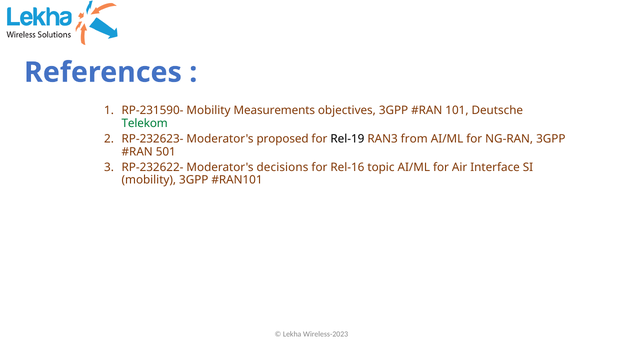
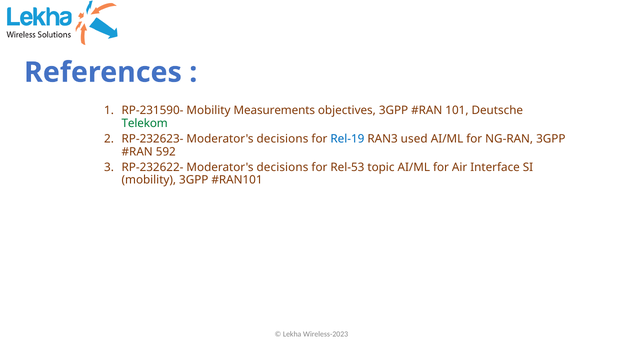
RP-232623- Moderator's proposed: proposed -> decisions
Rel-19 colour: black -> blue
from: from -> used
501: 501 -> 592
Rel-16: Rel-16 -> Rel-53
